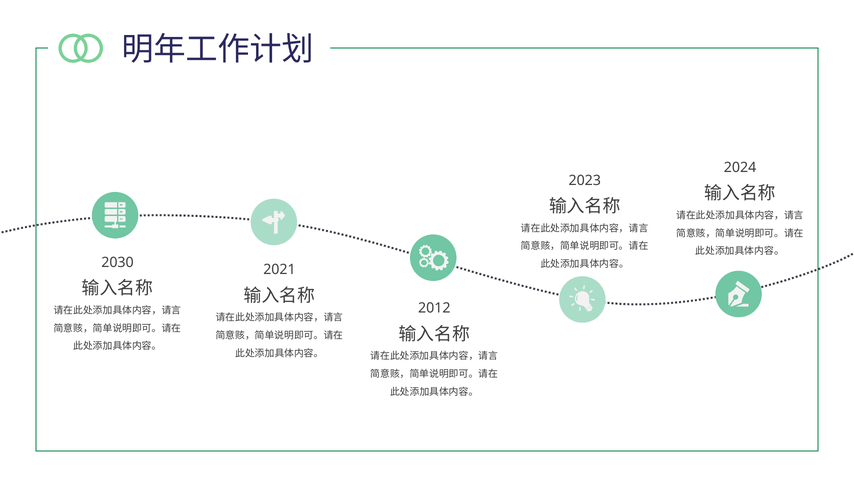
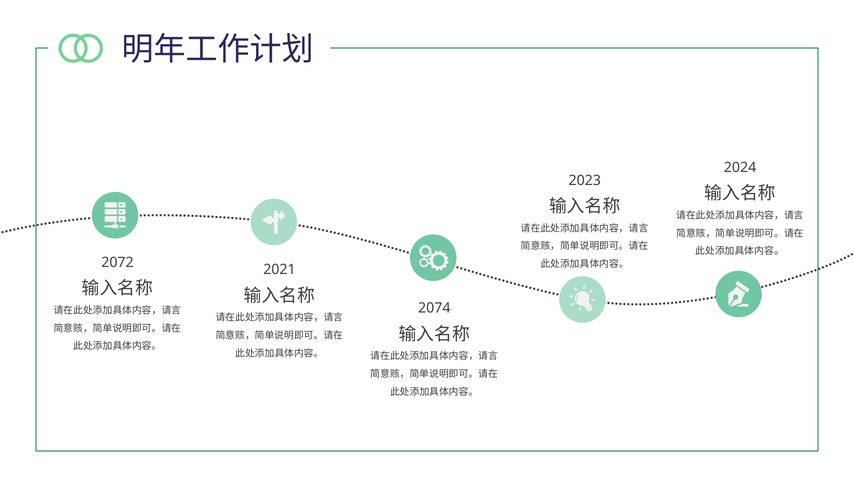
2030: 2030 -> 2072
2012: 2012 -> 2074
